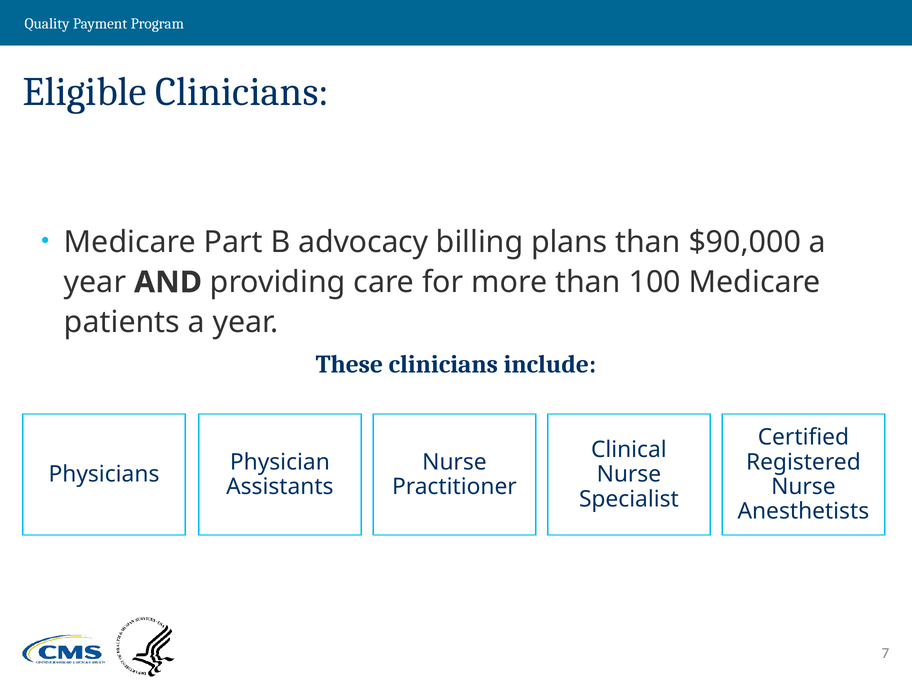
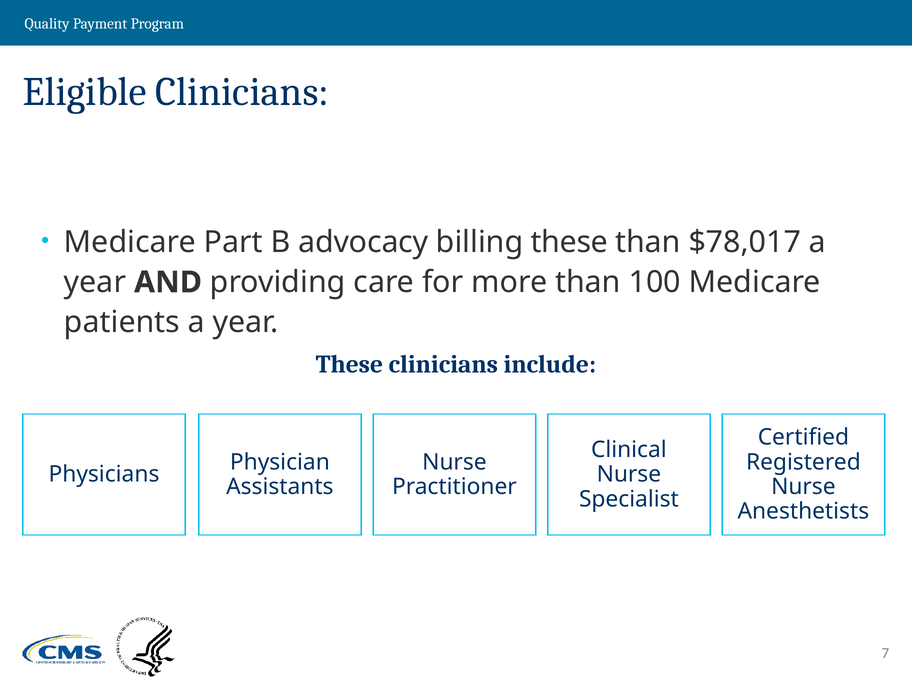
billing plans: plans -> these
$90,000: $90,000 -> $78,017
